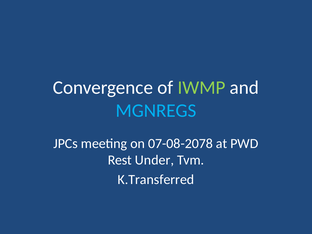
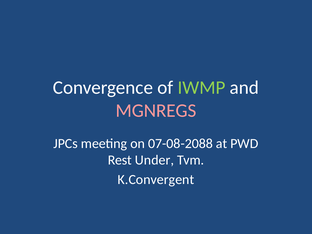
MGNREGS colour: light blue -> pink
07-08-2078: 07-08-2078 -> 07-08-2088
K.Transferred: K.Transferred -> K.Convergent
